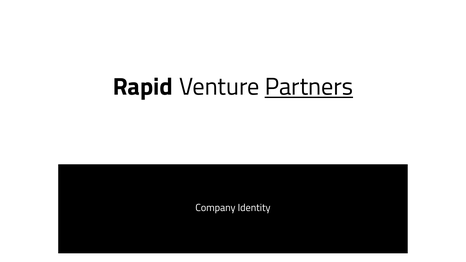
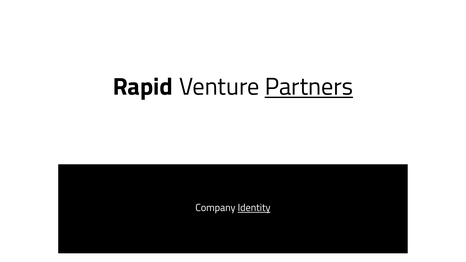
Identity underline: none -> present
